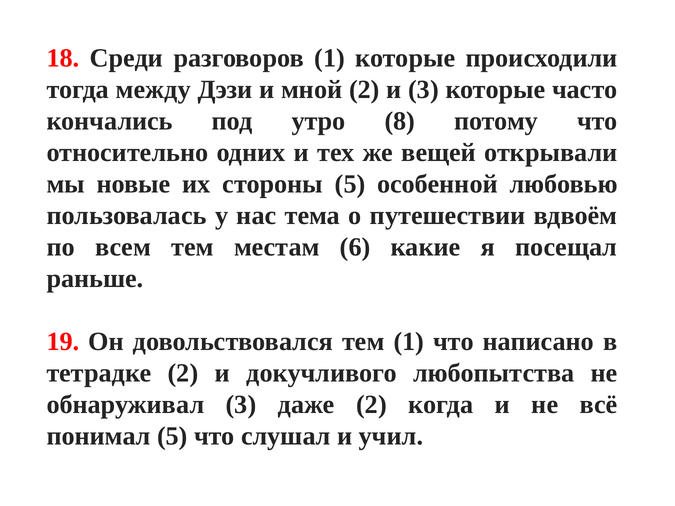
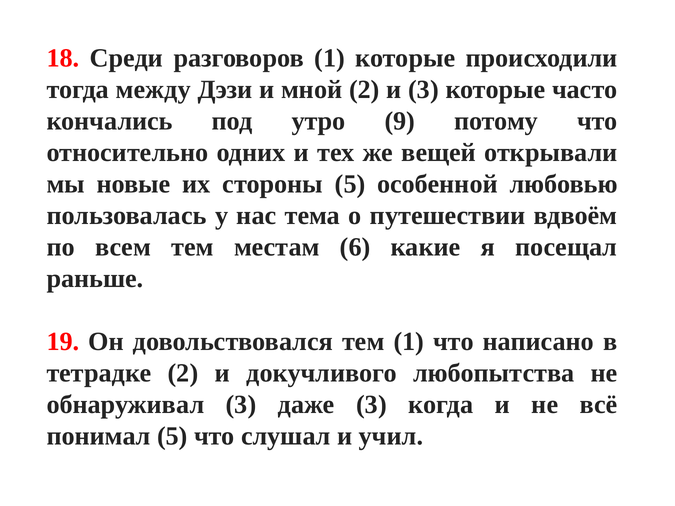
8: 8 -> 9
даже 2: 2 -> 3
